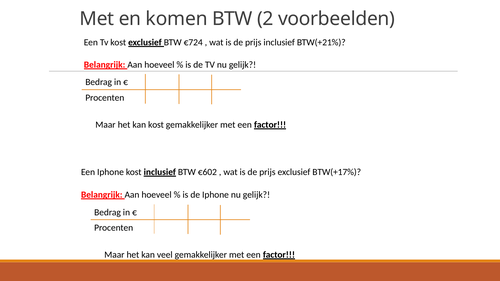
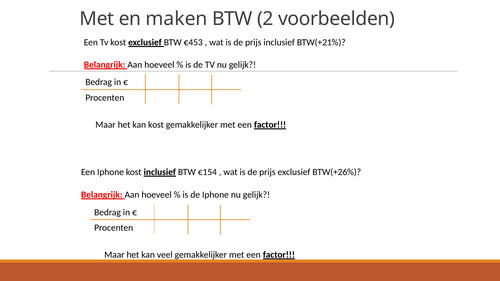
komen: komen -> maken
€724: €724 -> €453
€602: €602 -> €154
BTW(+17%: BTW(+17% -> BTW(+26%
